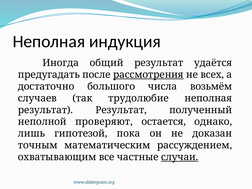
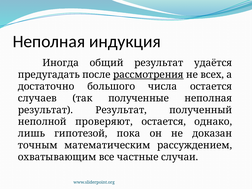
числа возьмём: возьмём -> остается
трудолюбие: трудолюбие -> полученные
случаи underline: present -> none
